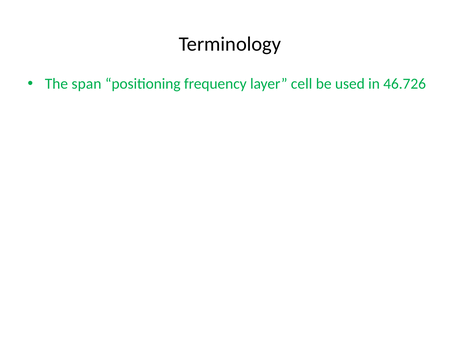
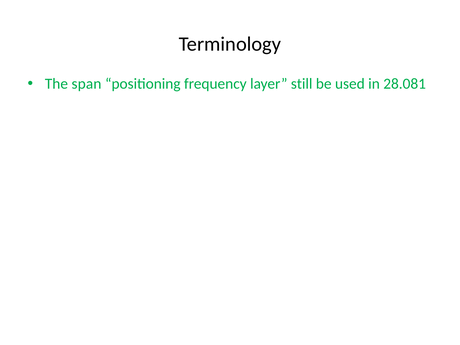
cell: cell -> still
46.726: 46.726 -> 28.081
